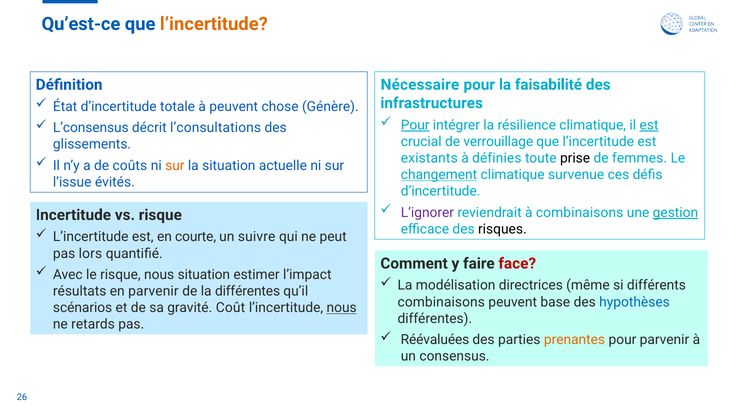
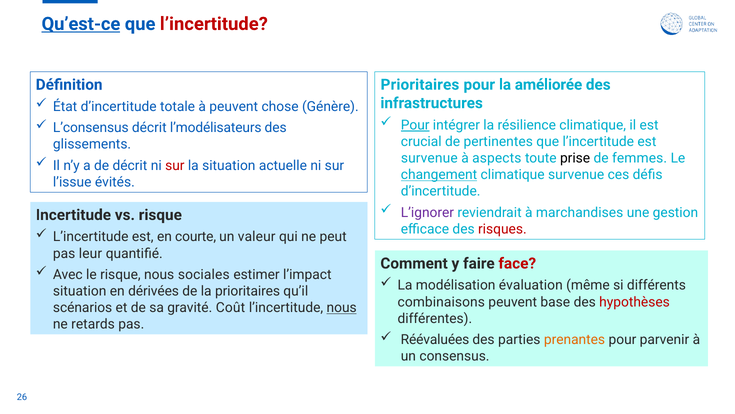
Qu’est-ce underline: none -> present
l’incertitude at (214, 24) colour: orange -> red
Nécessaire at (420, 85): Nécessaire -> Prioritaires
faisabilité: faisabilité -> améliorée
est at (649, 125) underline: present -> none
l’consultations: l’consultations -> l’modélisateurs
verrouillage: verrouillage -> pertinentes
existants at (429, 158): existants -> survenue
définies: définies -> aspects
de coûts: coûts -> décrit
sur at (175, 165) colour: orange -> red
à combinaisons: combinaisons -> marchandises
gestion underline: present -> none
risques colour: black -> red
suivre: suivre -> valeur
lors: lors -> leur
nous situation: situation -> sociales
directrices: directrices -> évaluation
résultats at (80, 291): résultats -> situation
en parvenir: parvenir -> dérivées
la différentes: différentes -> prioritaires
hypothèses colour: blue -> red
